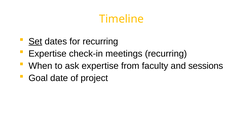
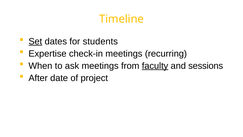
for recurring: recurring -> students
ask expertise: expertise -> meetings
faculty underline: none -> present
Goal: Goal -> After
